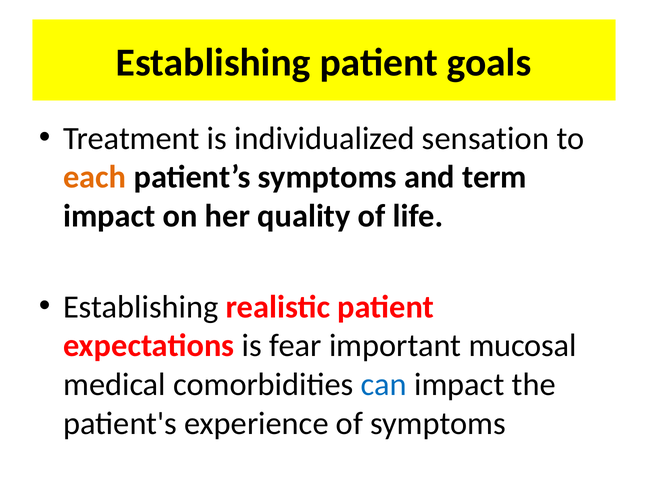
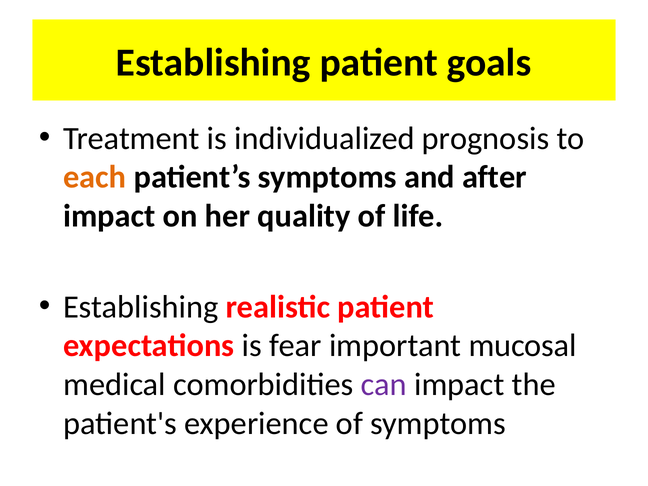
sensation: sensation -> prognosis
term: term -> after
can colour: blue -> purple
